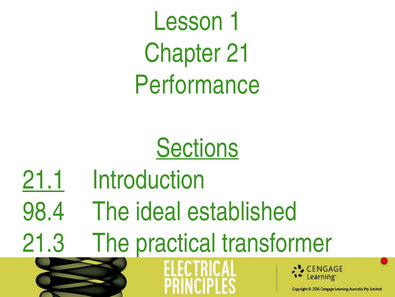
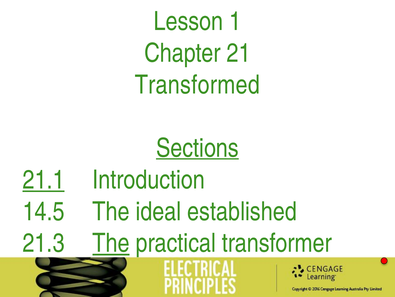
Performance: Performance -> Transformed
98.4: 98.4 -> 14.5
The at (111, 243) underline: none -> present
